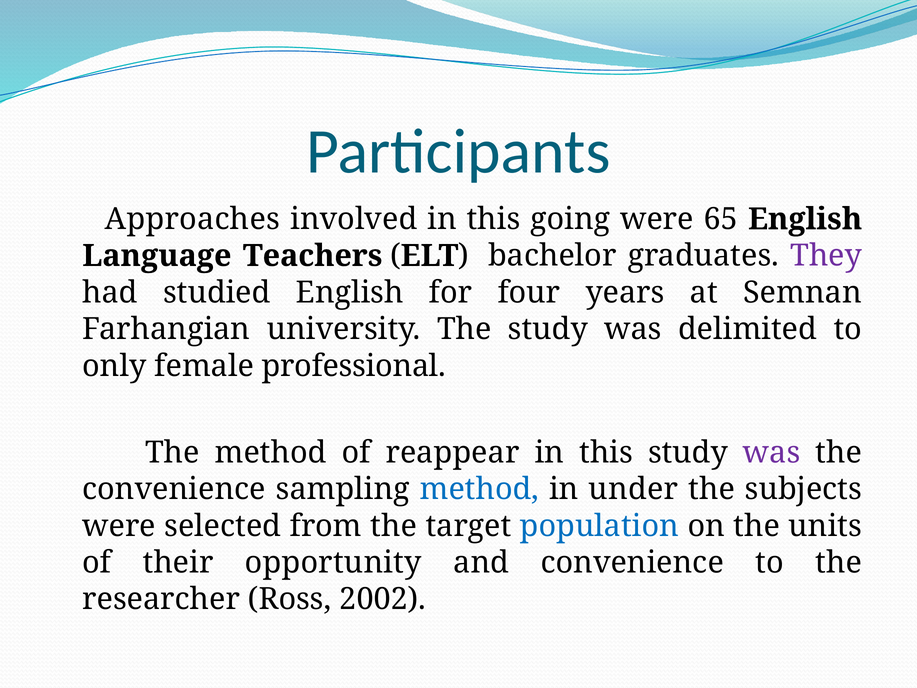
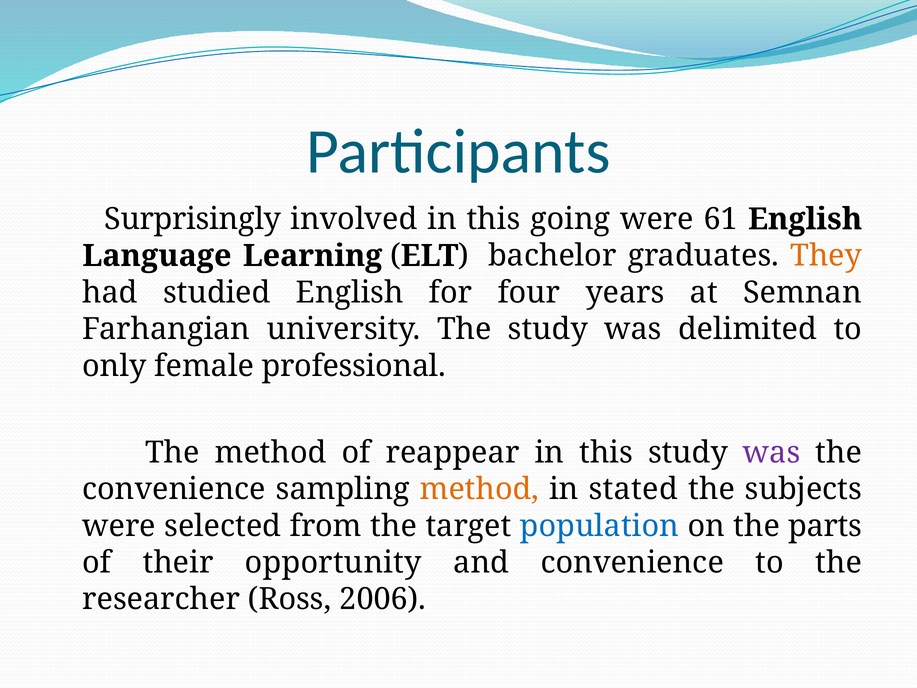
Approaches: Approaches -> Surprisingly
65: 65 -> 61
Teachers: Teachers -> Learning
They colour: purple -> orange
method at (479, 489) colour: blue -> orange
under: under -> stated
units: units -> parts
2002: 2002 -> 2006
